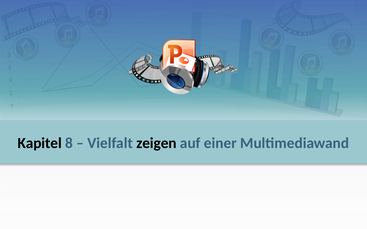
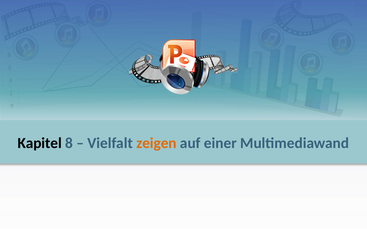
zeigen colour: black -> orange
